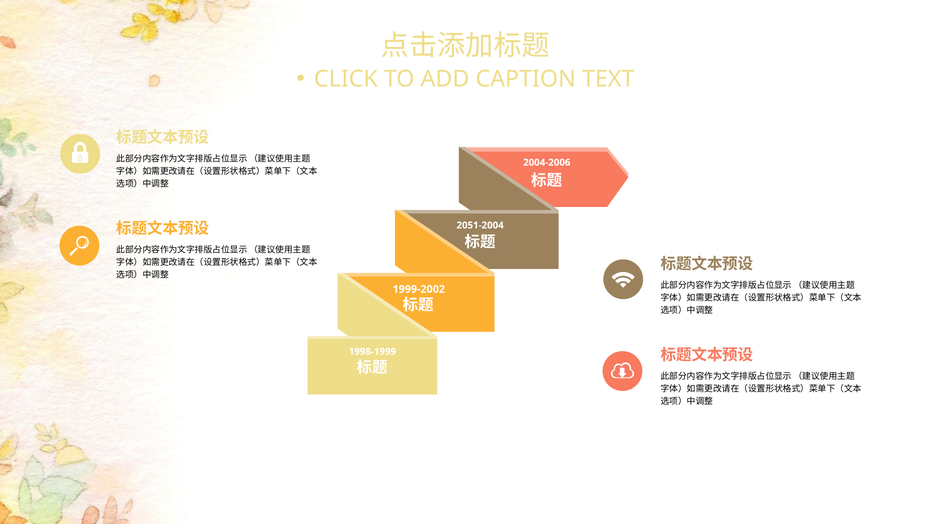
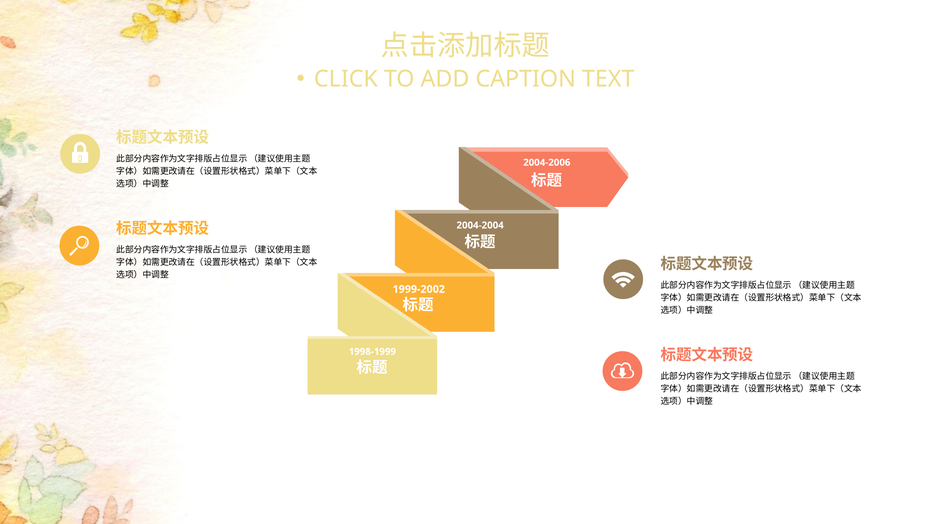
2051-2004: 2051-2004 -> 2004-2004
